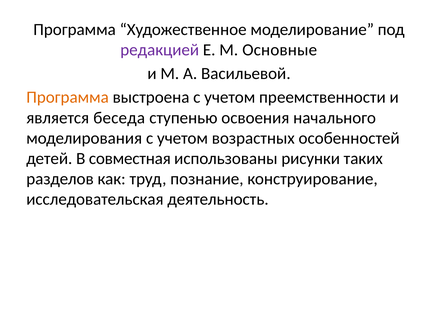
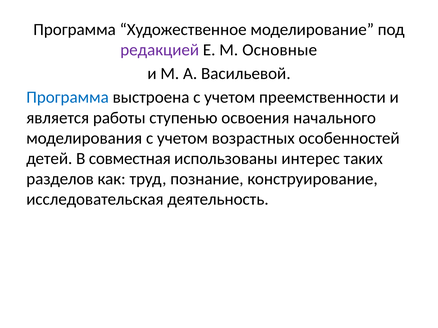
Программа at (68, 98) colour: orange -> blue
беседа: беседа -> работы
рисунки: рисунки -> интерес
